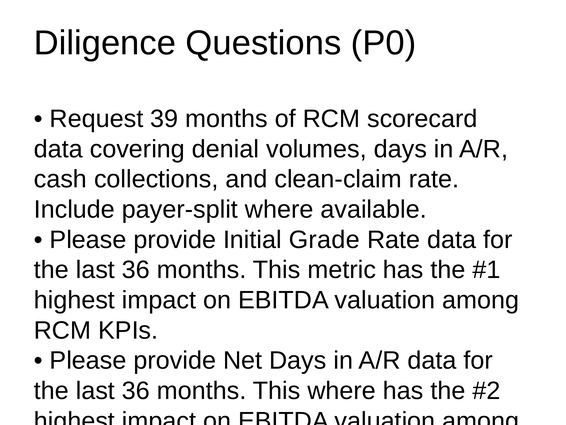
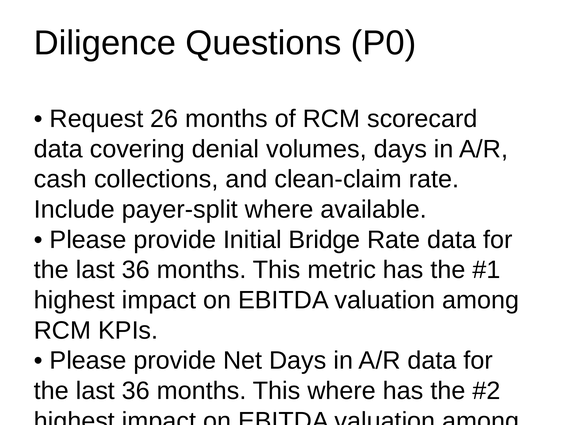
39: 39 -> 26
Grade: Grade -> Bridge
